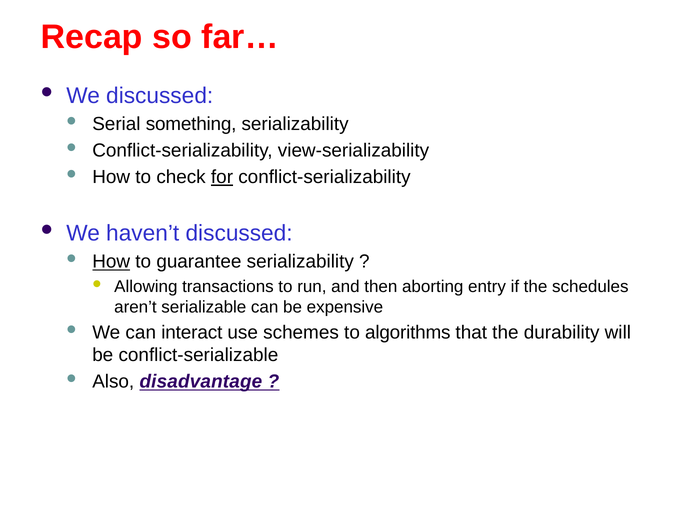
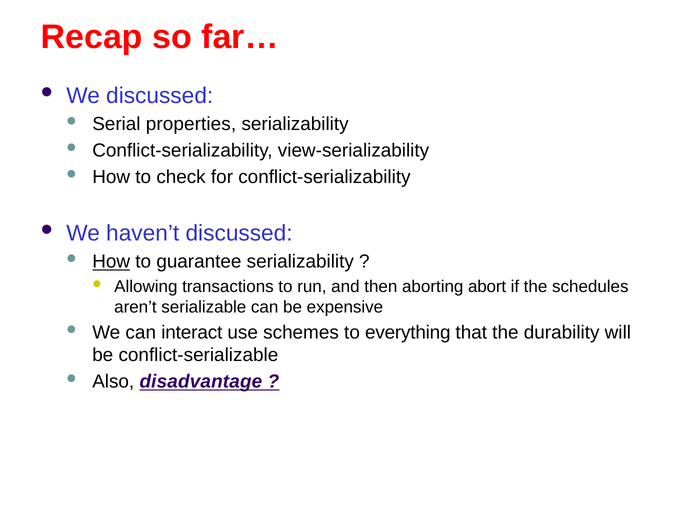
something: something -> properties
for underline: present -> none
entry: entry -> abort
algorithms: algorithms -> everything
